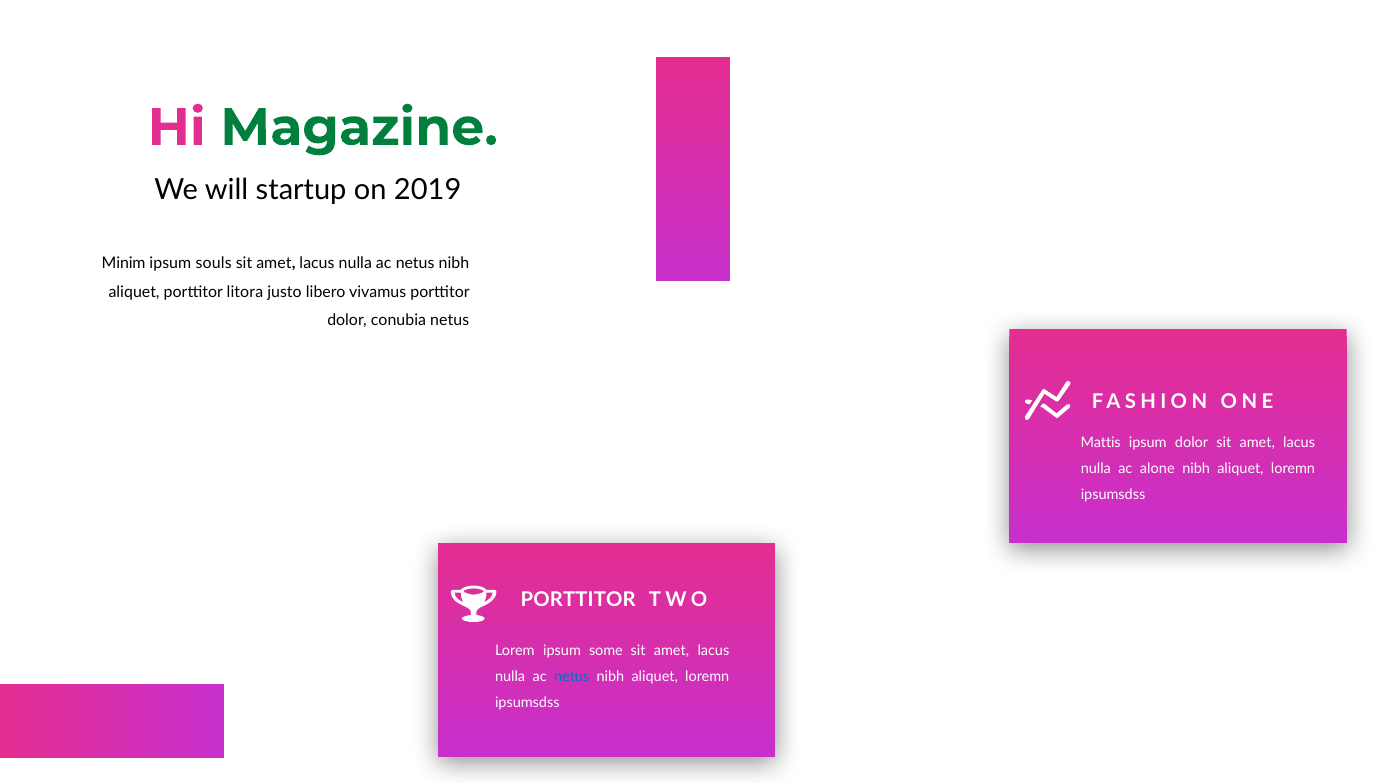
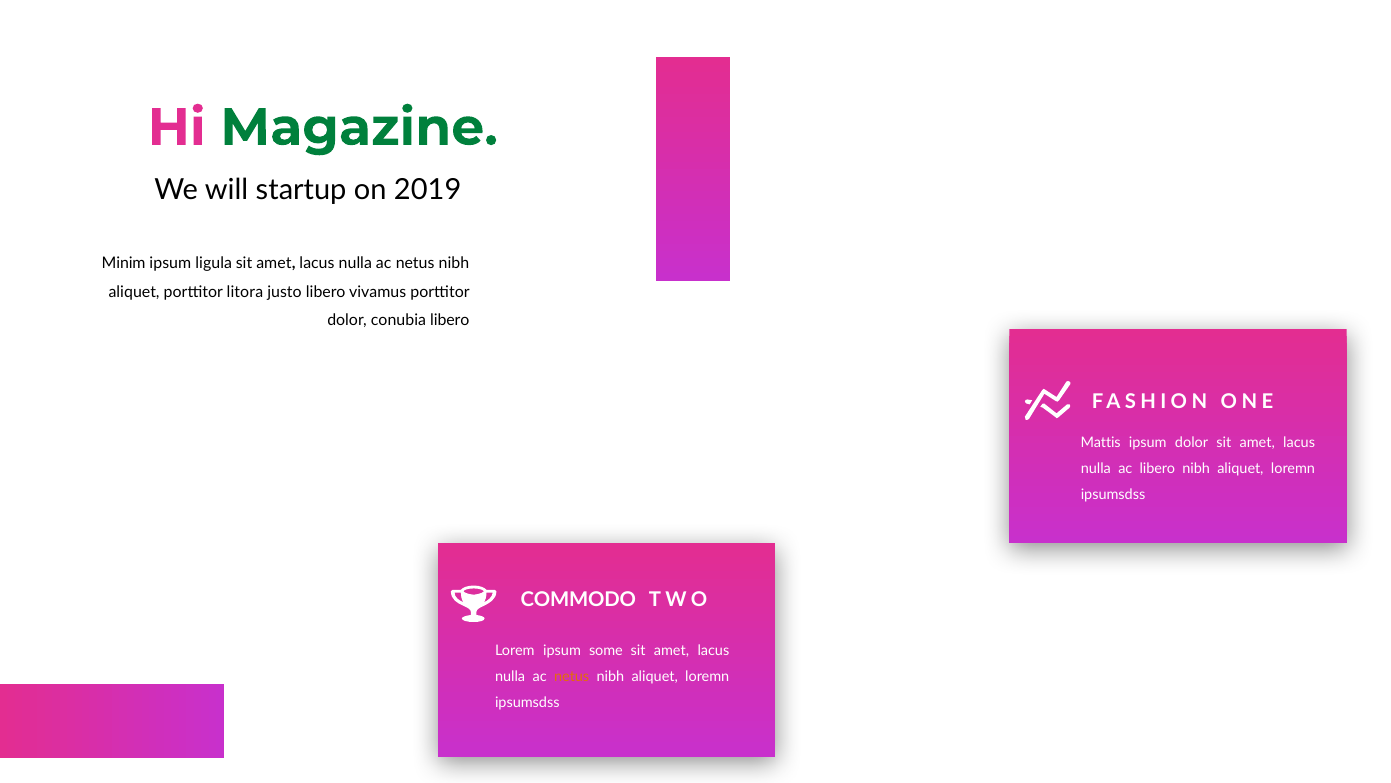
souls: souls -> ligula
conubia netus: netus -> libero
ac alone: alone -> libero
PORTTITOR at (578, 600): PORTTITOR -> COMMODO
netus at (572, 676) colour: blue -> orange
